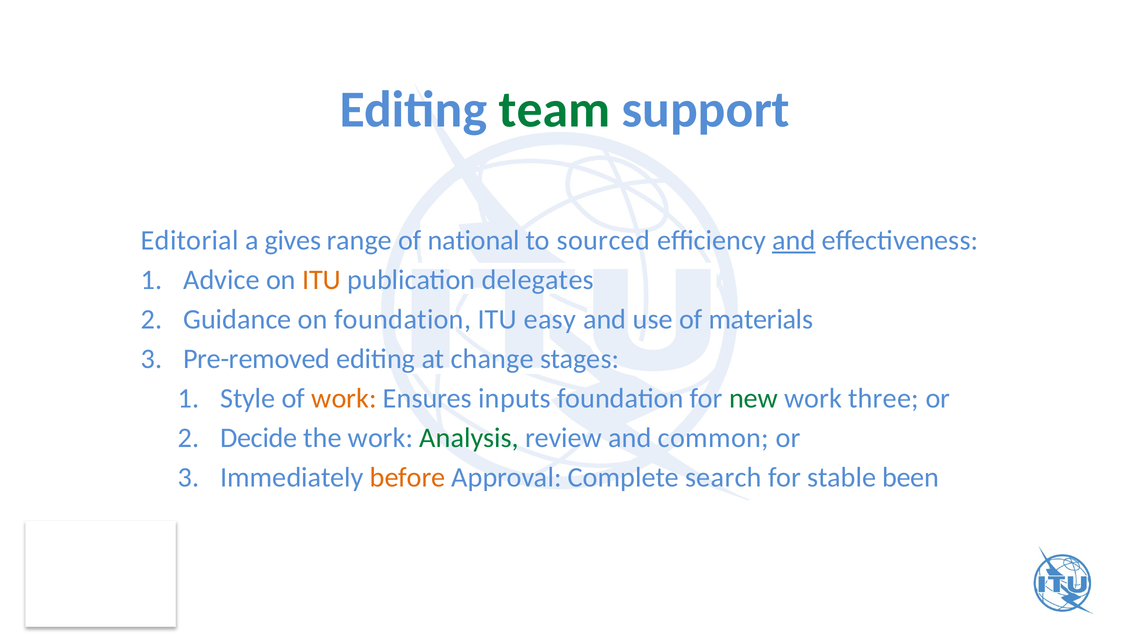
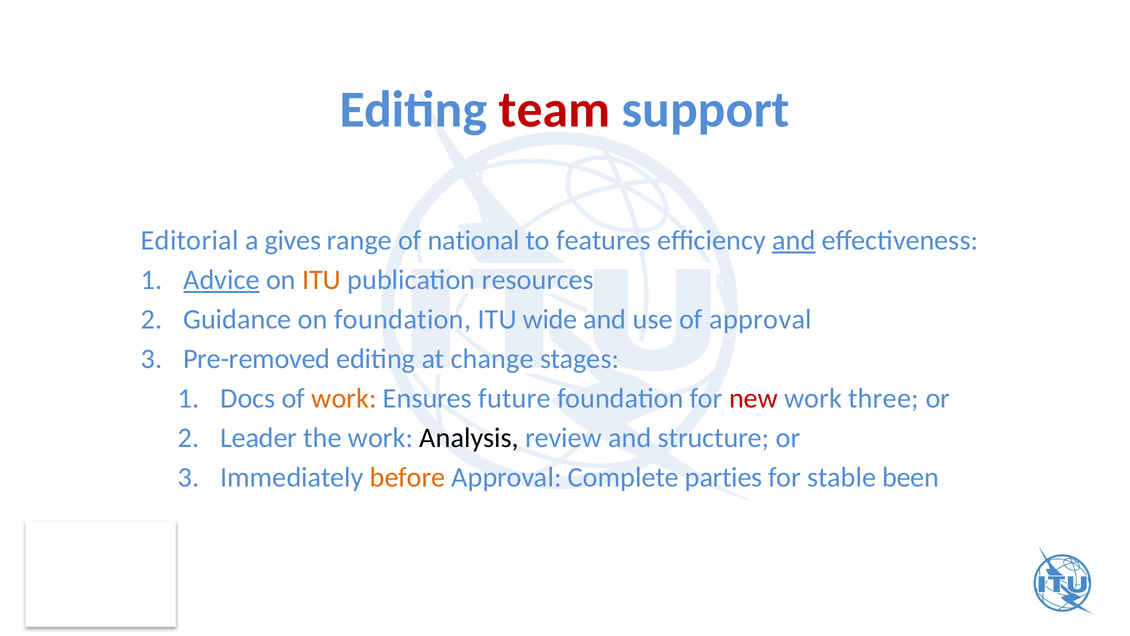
team colour: green -> red
sourced: sourced -> features
Advice underline: none -> present
delegates: delegates -> resources
easy: easy -> wide
of materials: materials -> approval
Style: Style -> Docs
inputs: inputs -> future
new colour: green -> red
Decide: Decide -> Leader
Analysis colour: green -> black
common: common -> structure
search: search -> parties
